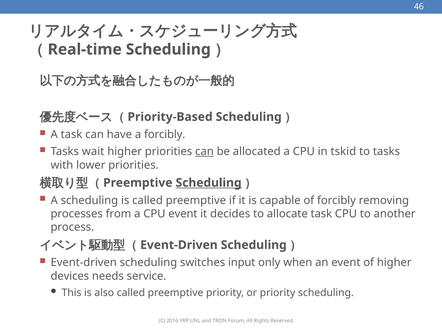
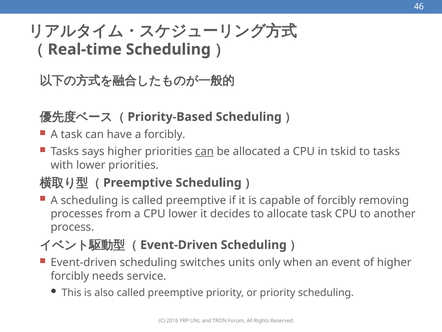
wait: wait -> says
Scheduling at (209, 183) underline: present -> none
CPU event: event -> lower
input: input -> units
devices at (70, 276): devices -> forcibly
